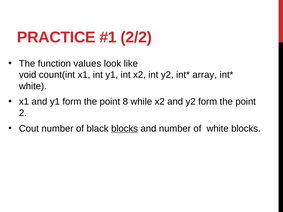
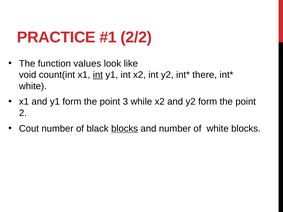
int at (98, 75) underline: none -> present
array: array -> there
8: 8 -> 3
